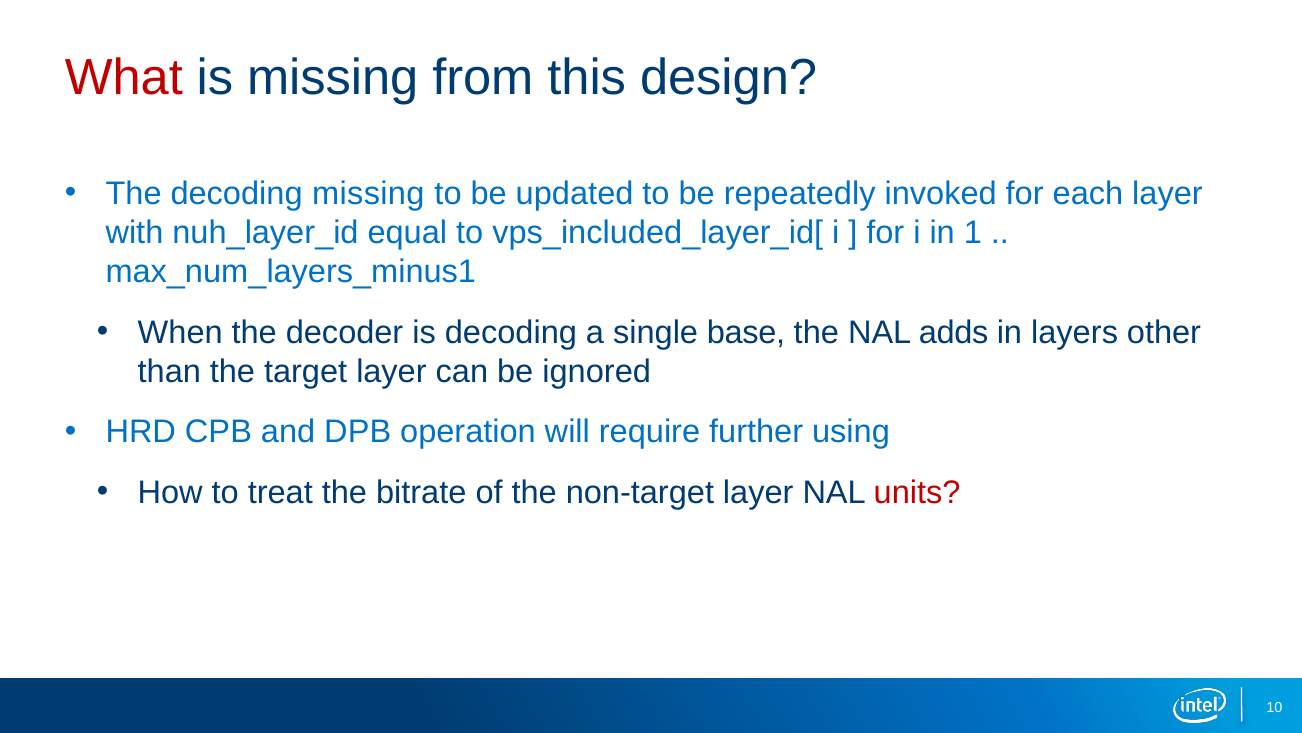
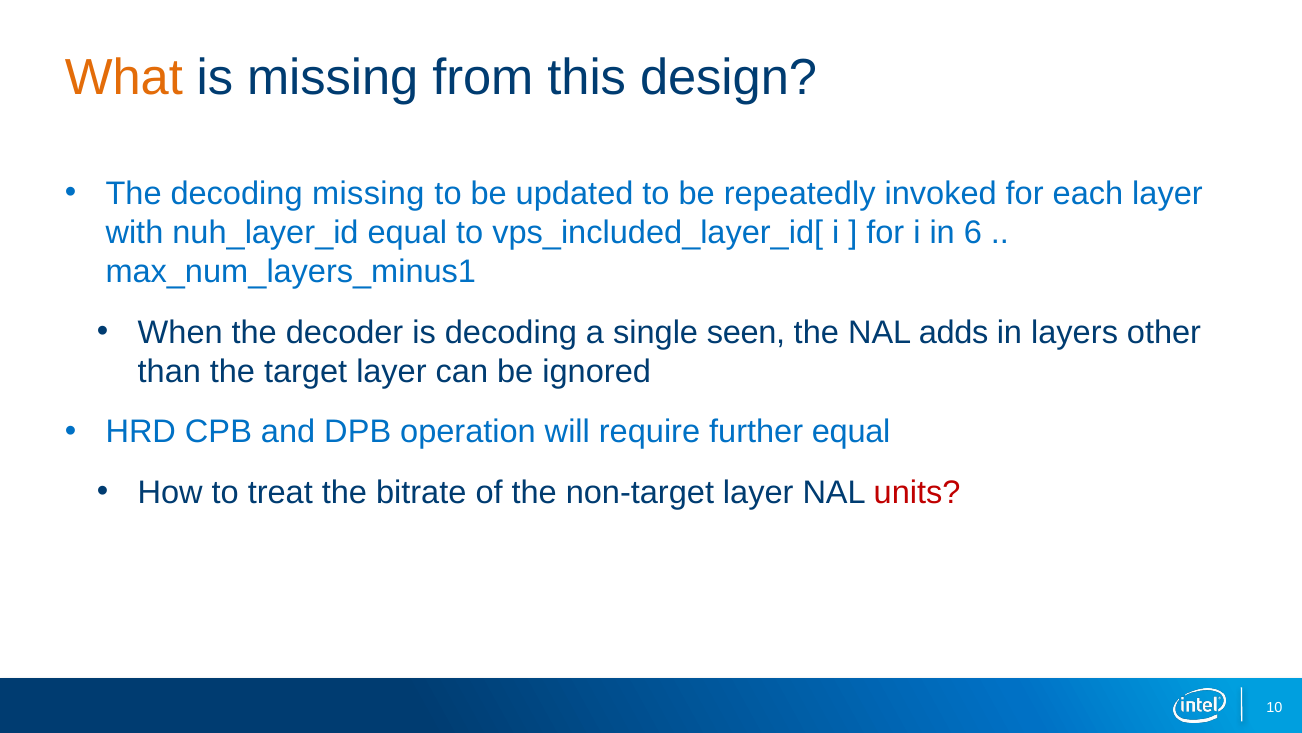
What colour: red -> orange
1: 1 -> 6
base: base -> seen
further using: using -> equal
